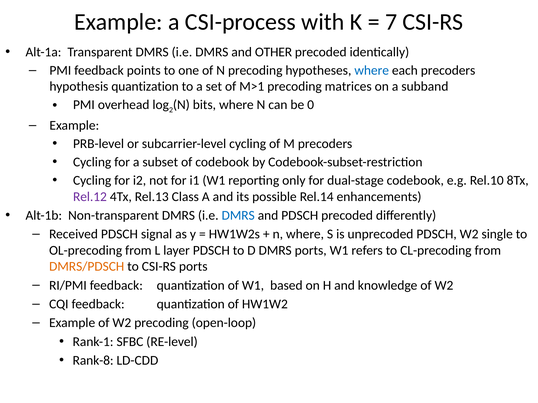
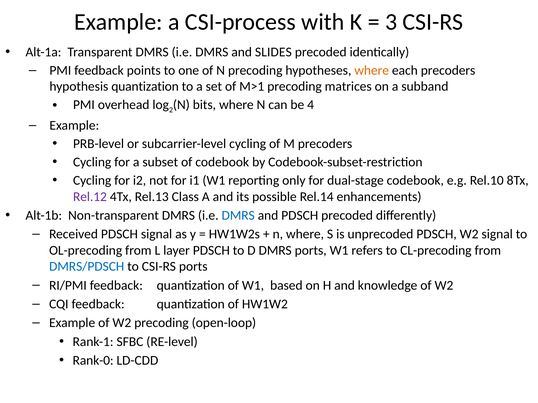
7: 7 -> 3
OTHER: OTHER -> SLIDES
where at (372, 70) colour: blue -> orange
0: 0 -> 4
W2 single: single -> signal
DMRS/PDSCH colour: orange -> blue
Rank-8: Rank-8 -> Rank-0
